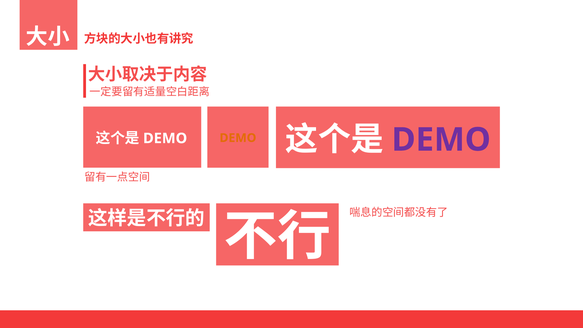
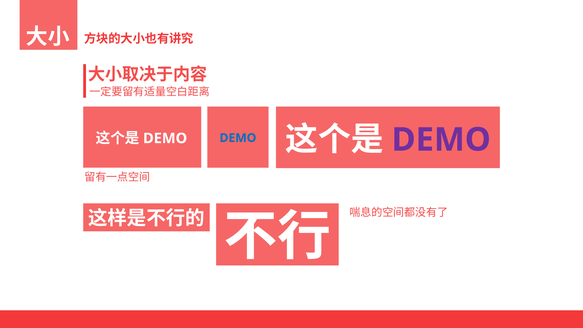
DEMO at (238, 138) colour: orange -> blue
